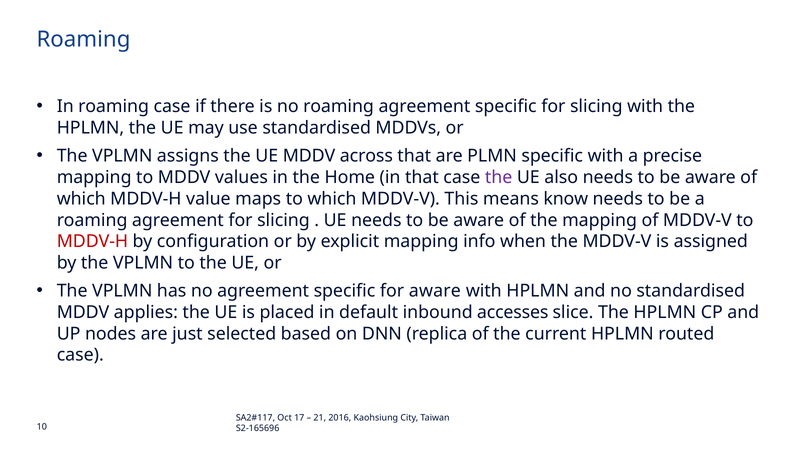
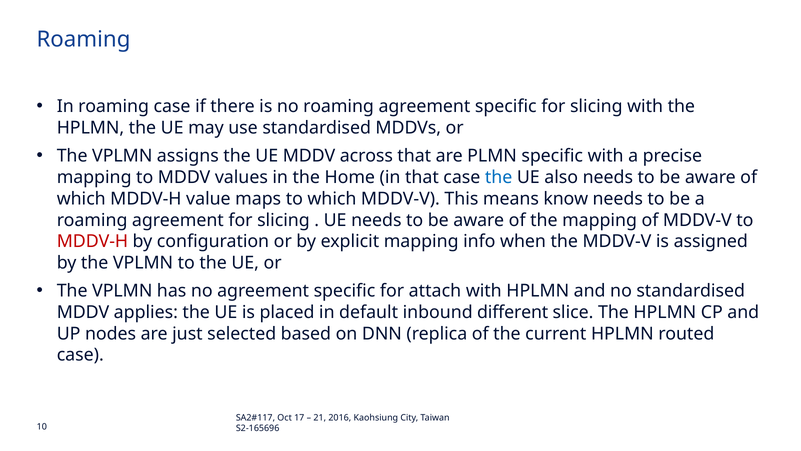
the at (499, 177) colour: purple -> blue
for aware: aware -> attach
accesses: accesses -> different
